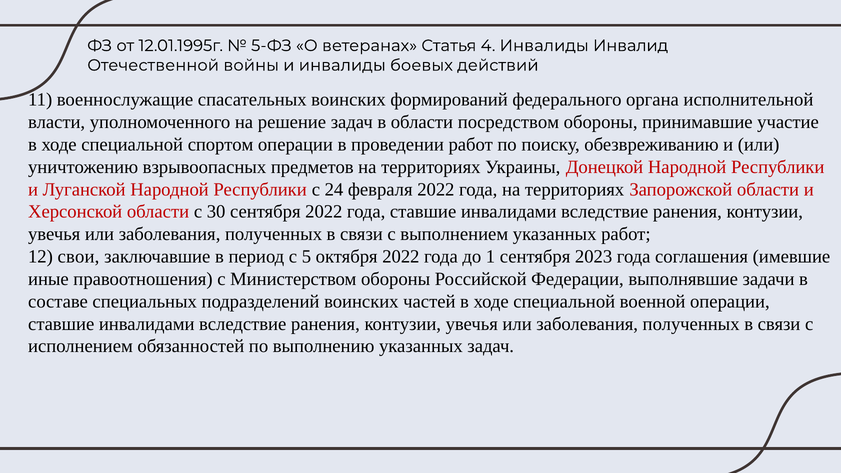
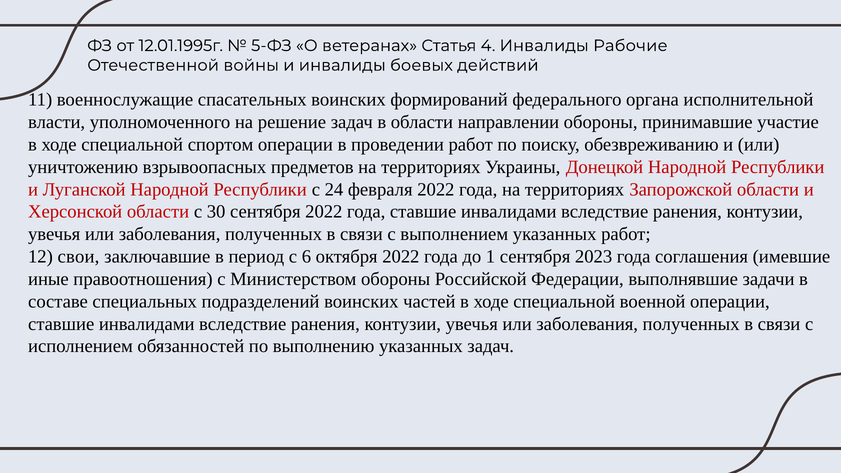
Инвалид: Инвалид -> Рабочие
посредством: посредством -> направлении
5: 5 -> 6
